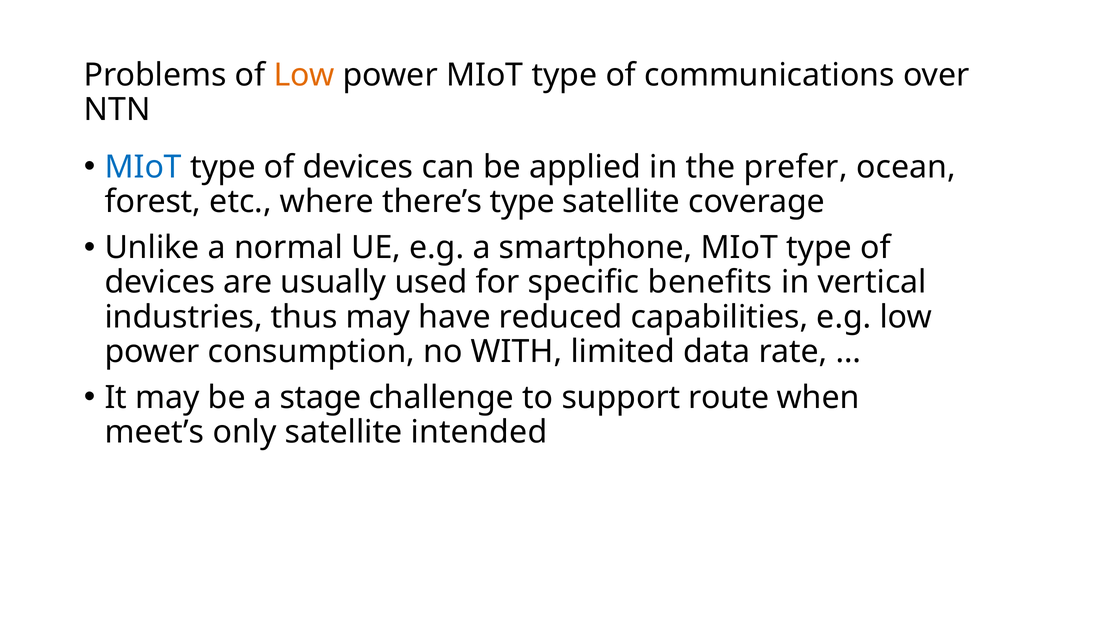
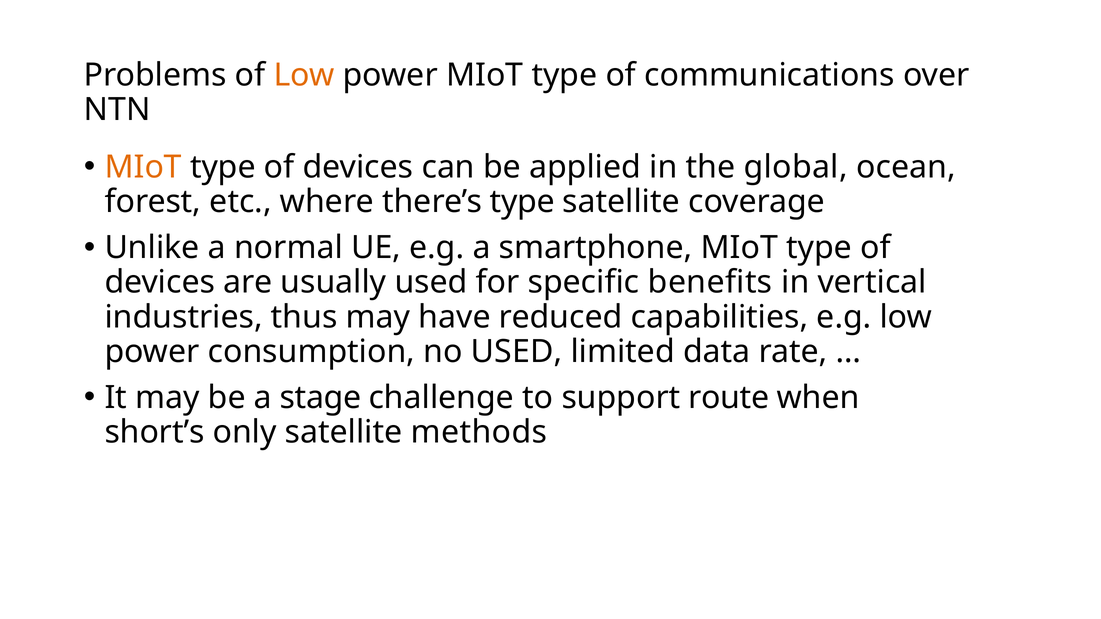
MIoT at (143, 167) colour: blue -> orange
prefer: prefer -> global
no WITH: WITH -> USED
meet’s: meet’s -> short’s
intended: intended -> methods
